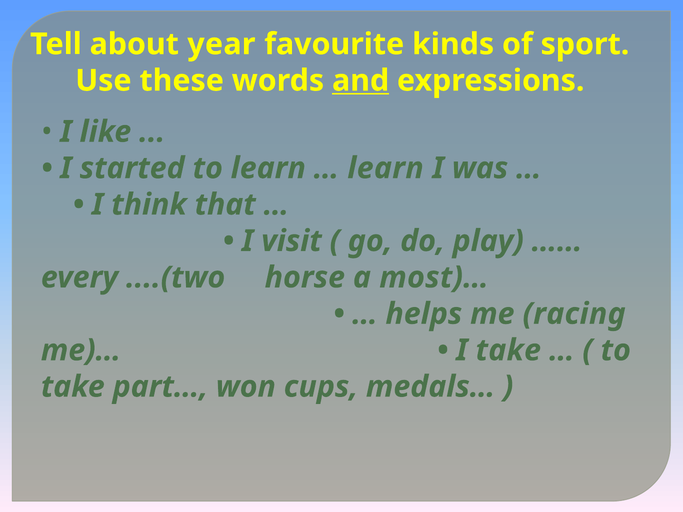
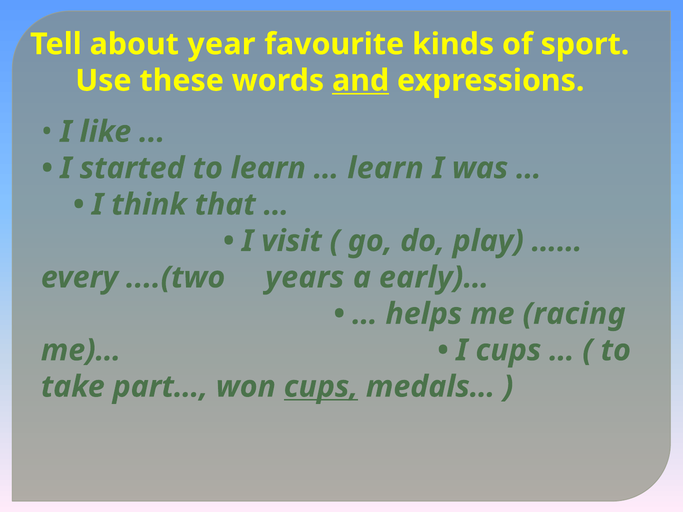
horse: horse -> years
most)…: most)… -> early)…
I take: take -> cups
cups at (321, 387) underline: none -> present
